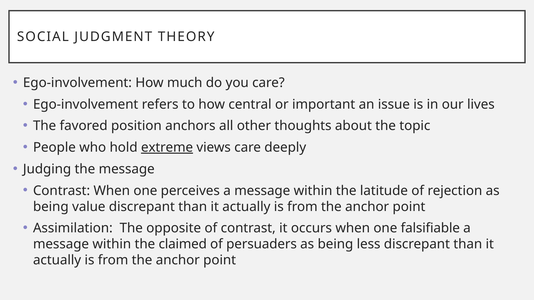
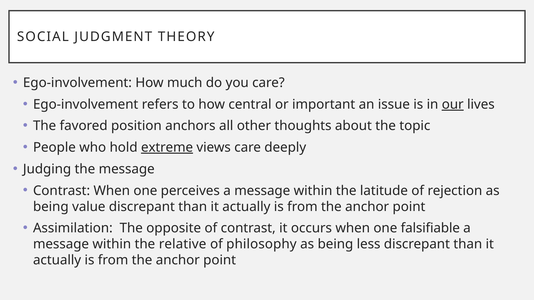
our underline: none -> present
claimed: claimed -> relative
persuaders: persuaders -> philosophy
